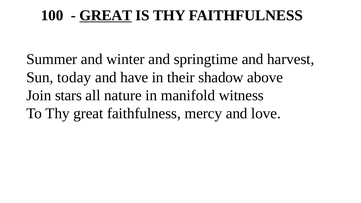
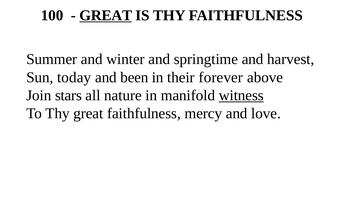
have: have -> been
shadow: shadow -> forever
witness underline: none -> present
